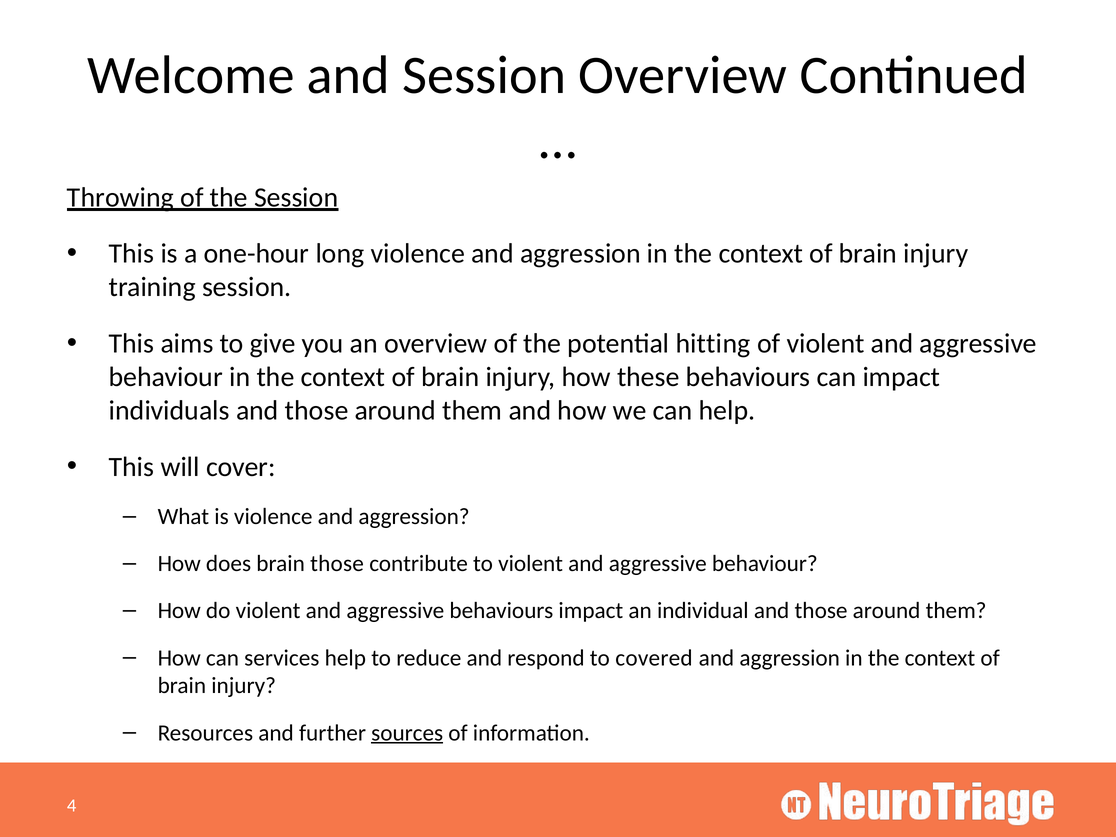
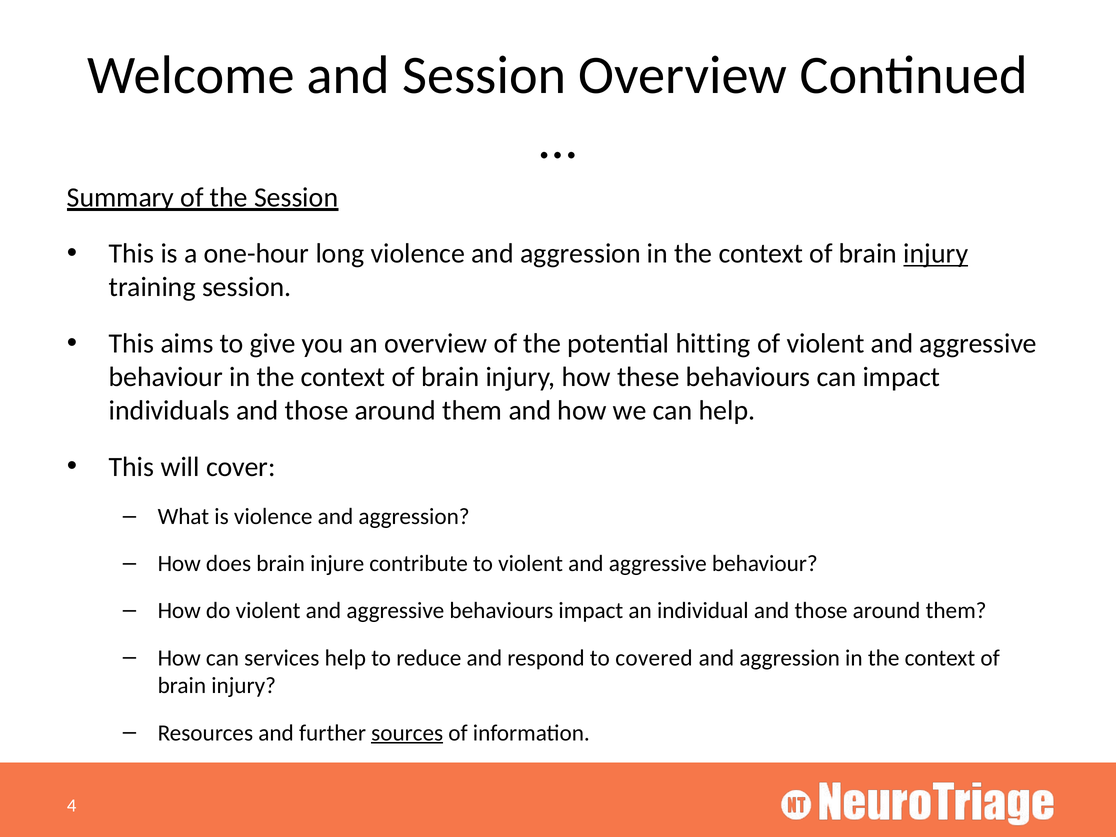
Throwing: Throwing -> Summary
injury at (936, 254) underline: none -> present
brain those: those -> injure
